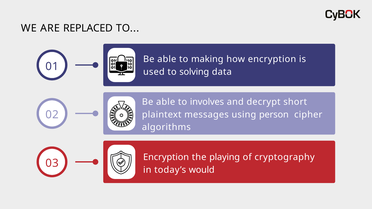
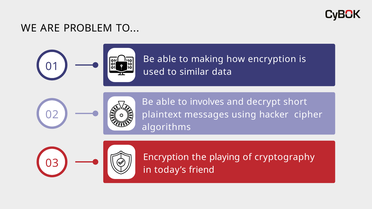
REPLACED: REPLACED -> PROBLEM
solving: solving -> similar
person: person -> hacker
would: would -> friend
